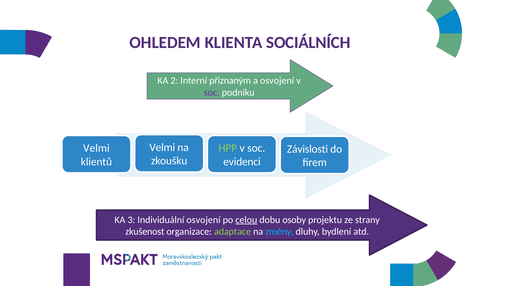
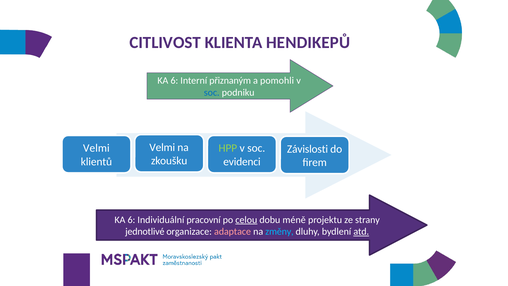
OHLEDEM: OHLEDEM -> CITLIVOST
SOCIÁLNÍCH: SOCIÁLNÍCH -> HENDIKEPŮ
2 at (174, 81): 2 -> 6
a osvojení: osvojení -> pomohli
soc at (212, 92) colour: purple -> blue
3 at (131, 220): 3 -> 6
Individuální osvojení: osvojení -> pracovní
osoby: osoby -> méně
zkušenost: zkušenost -> jednotlivé
adaptace colour: light green -> pink
atd underline: none -> present
